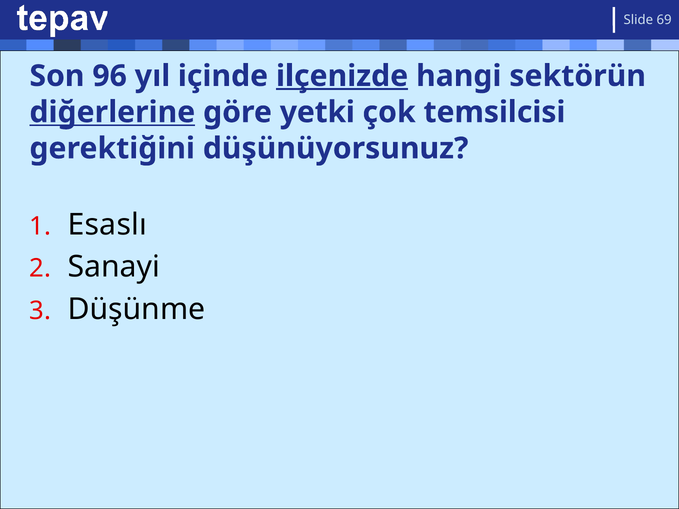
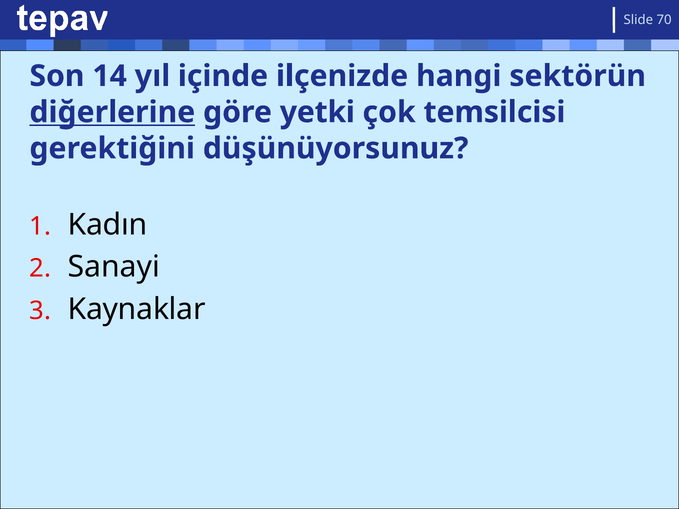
69: 69 -> 70
96: 96 -> 14
ilçenizde underline: present -> none
Esaslı: Esaslı -> Kadın
Düşünme: Düşünme -> Kaynaklar
